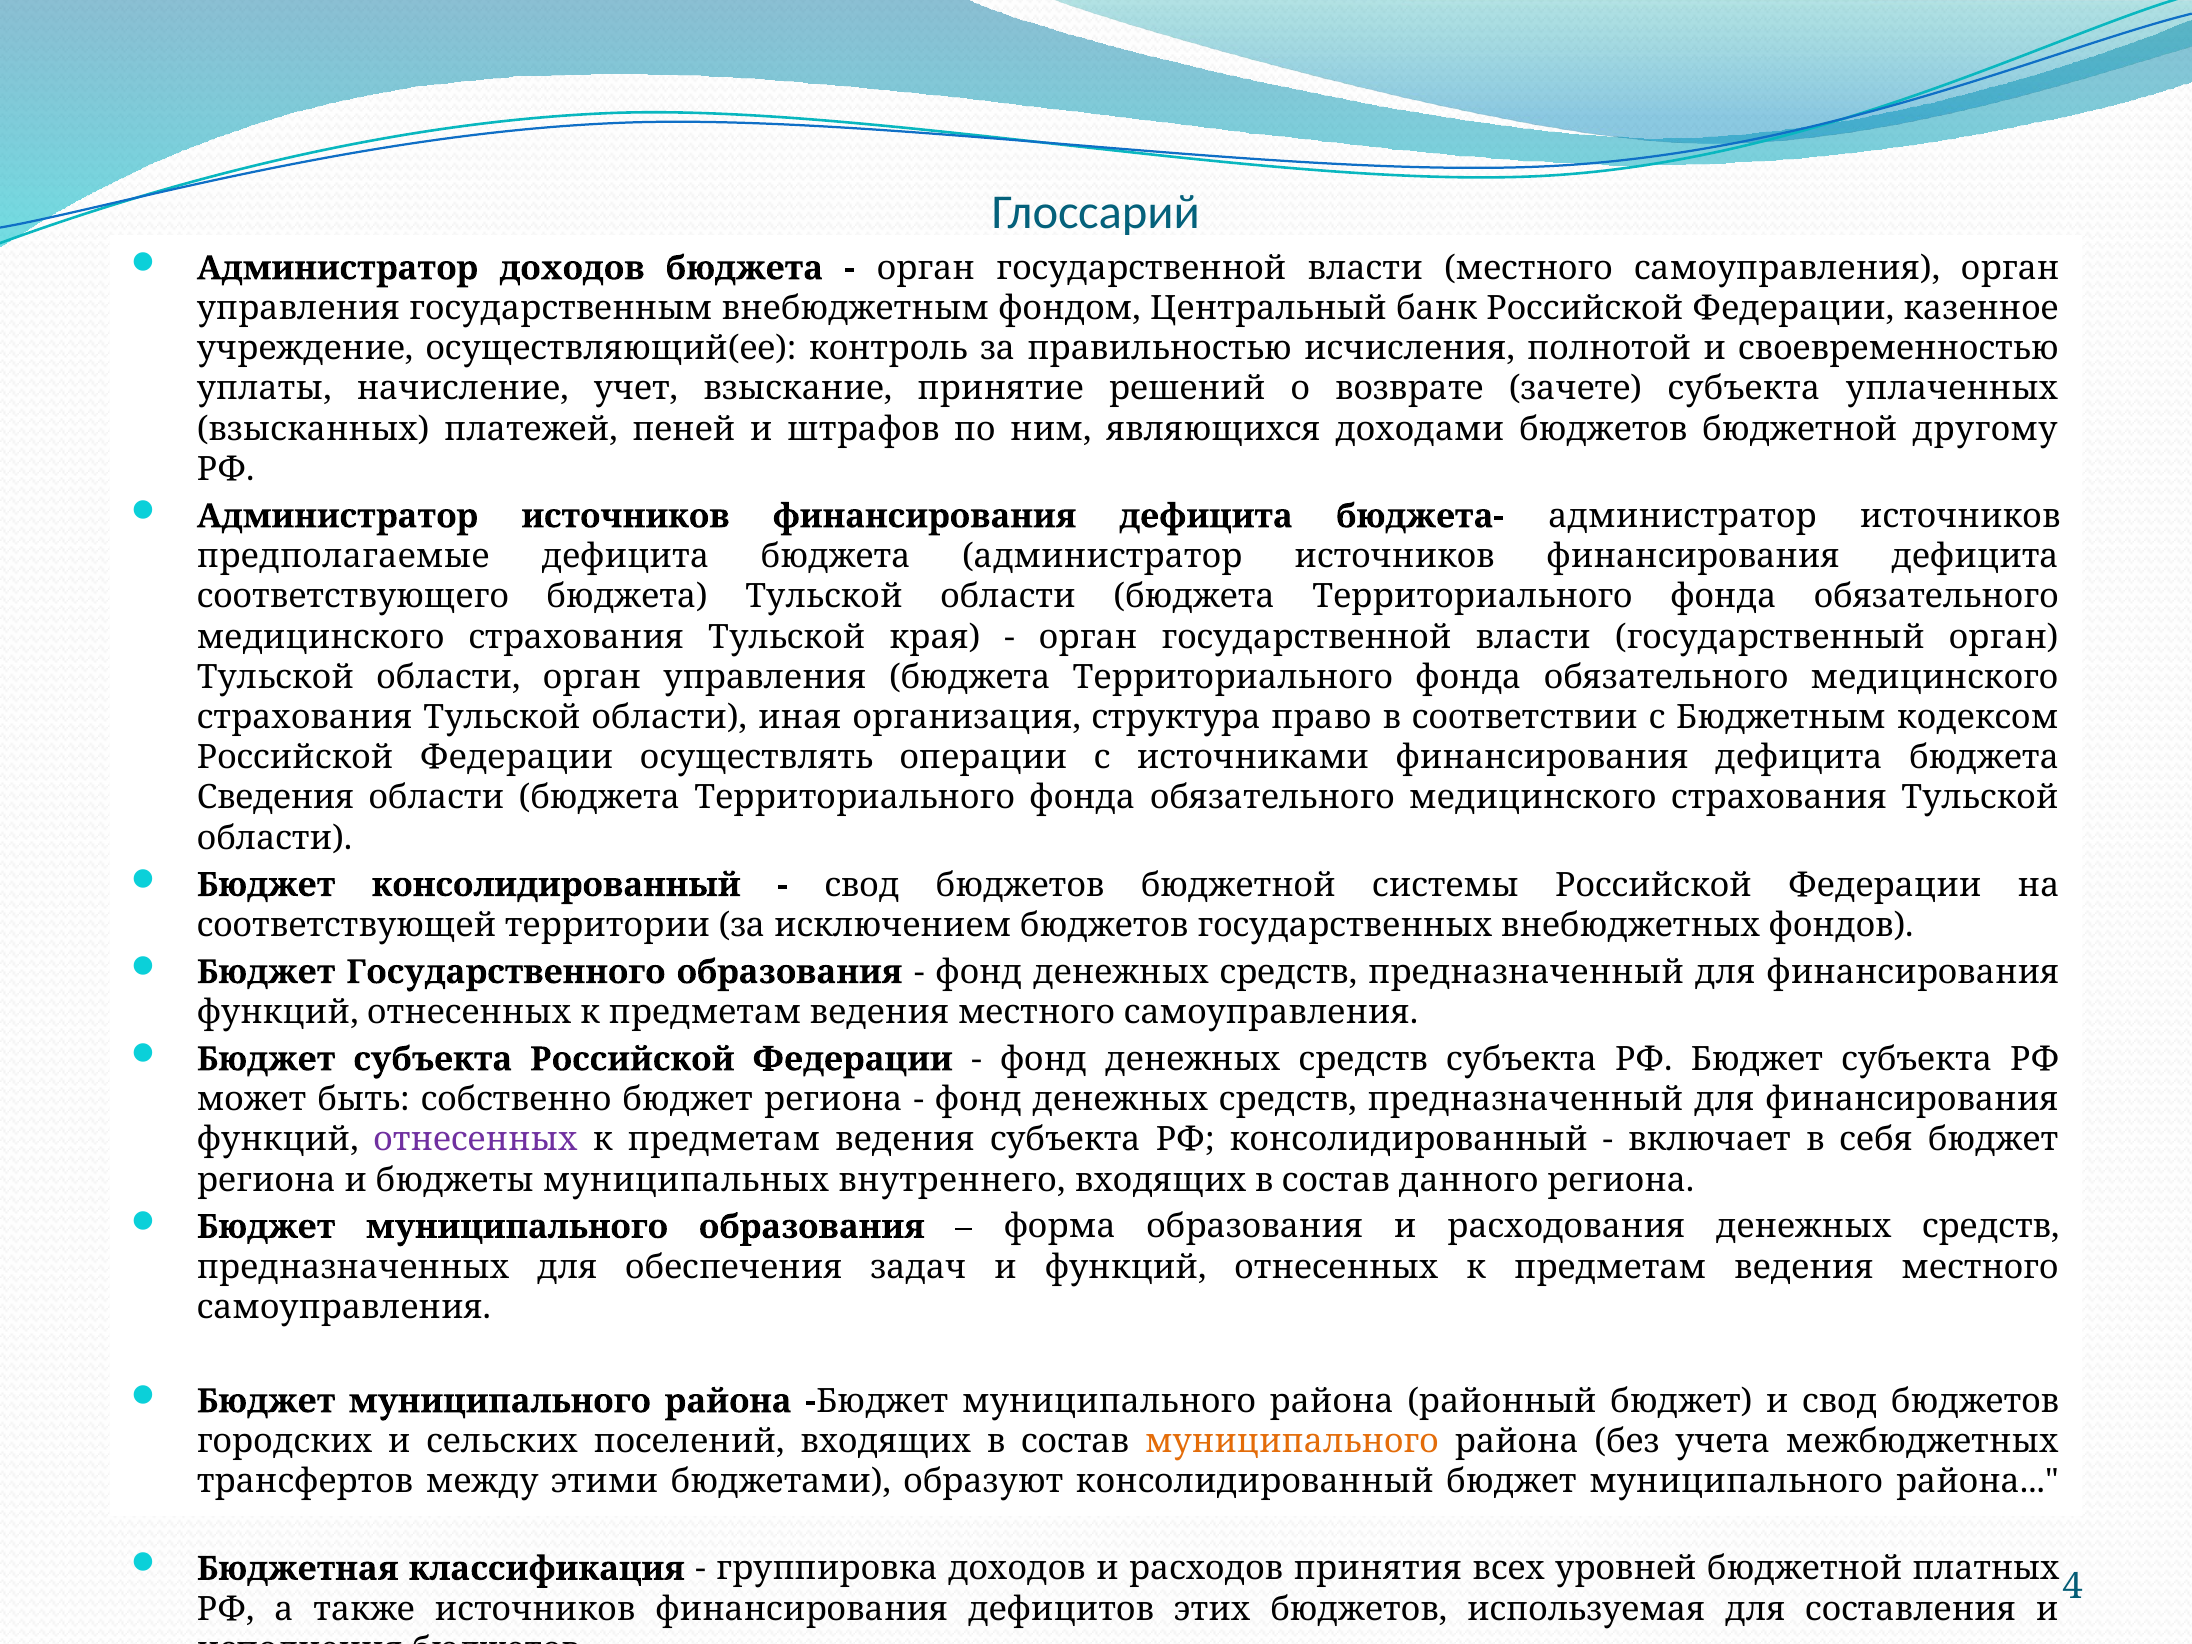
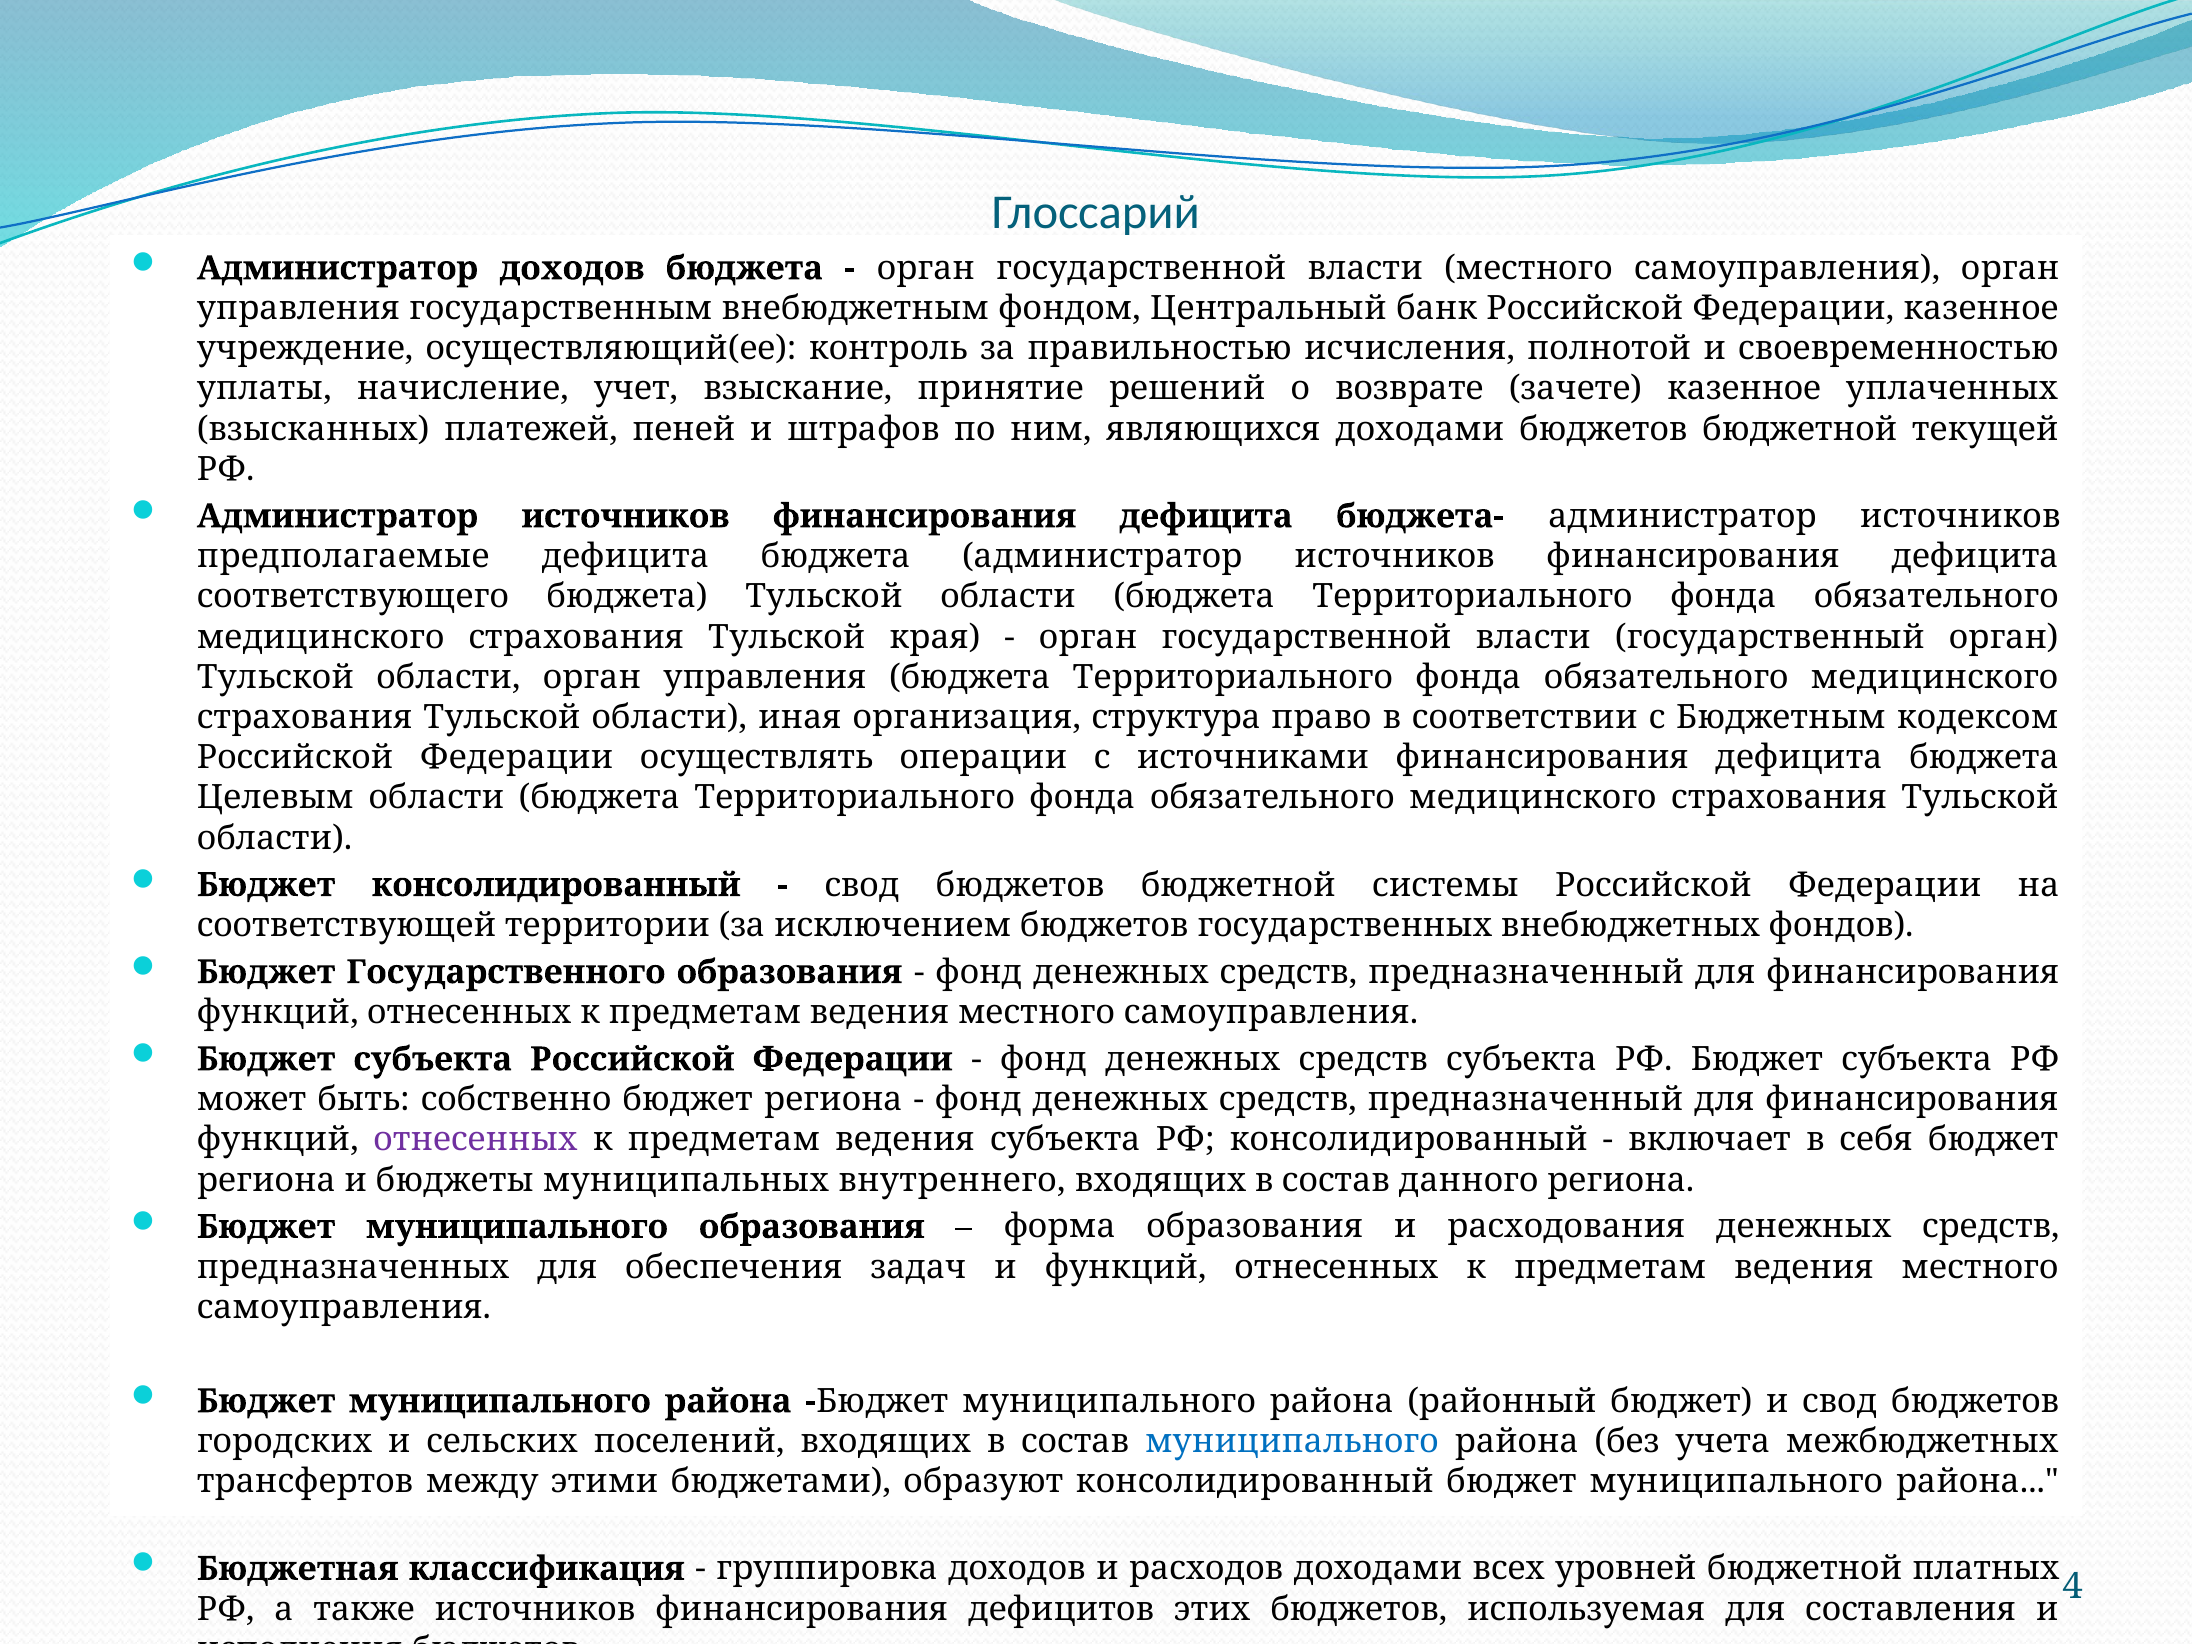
зачете субъекта: субъекта -> казенное
другому: другому -> текущей
Сведения: Сведения -> Целевым
муниципального at (1292, 1441) colour: orange -> blue
расходов принятия: принятия -> доходами
